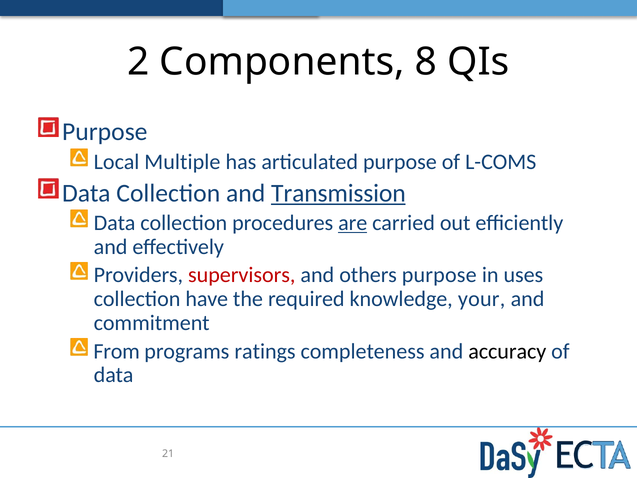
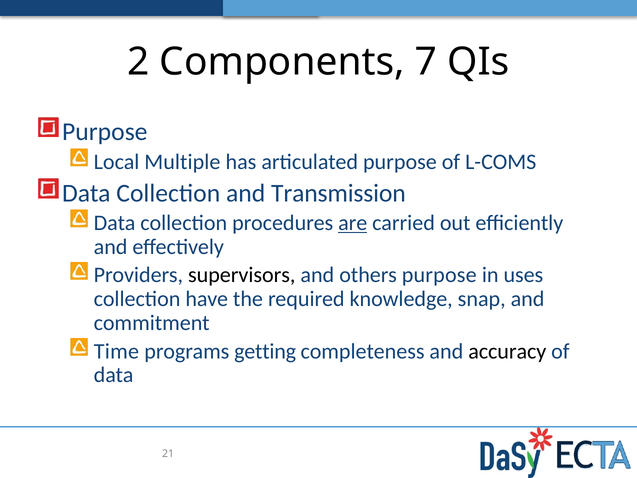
8: 8 -> 7
Transmission underline: present -> none
supervisors colour: red -> black
your: your -> snap
From: From -> Time
ratings: ratings -> getting
